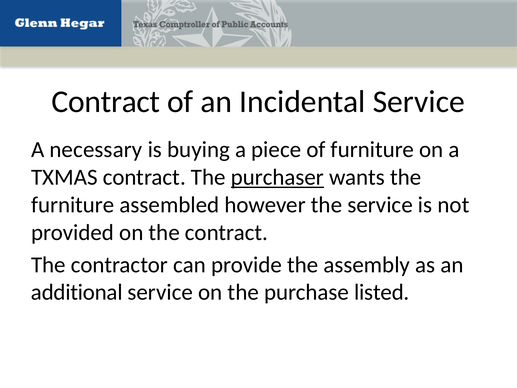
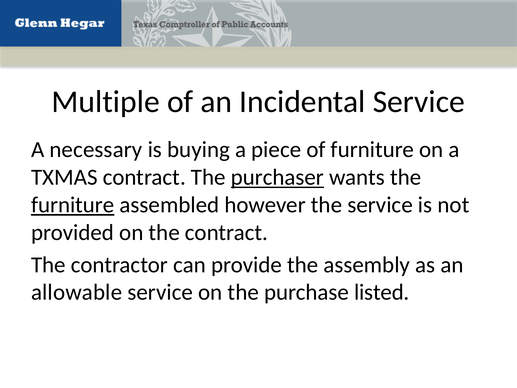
Contract at (106, 102): Contract -> Multiple
furniture at (73, 205) underline: none -> present
additional: additional -> allowable
